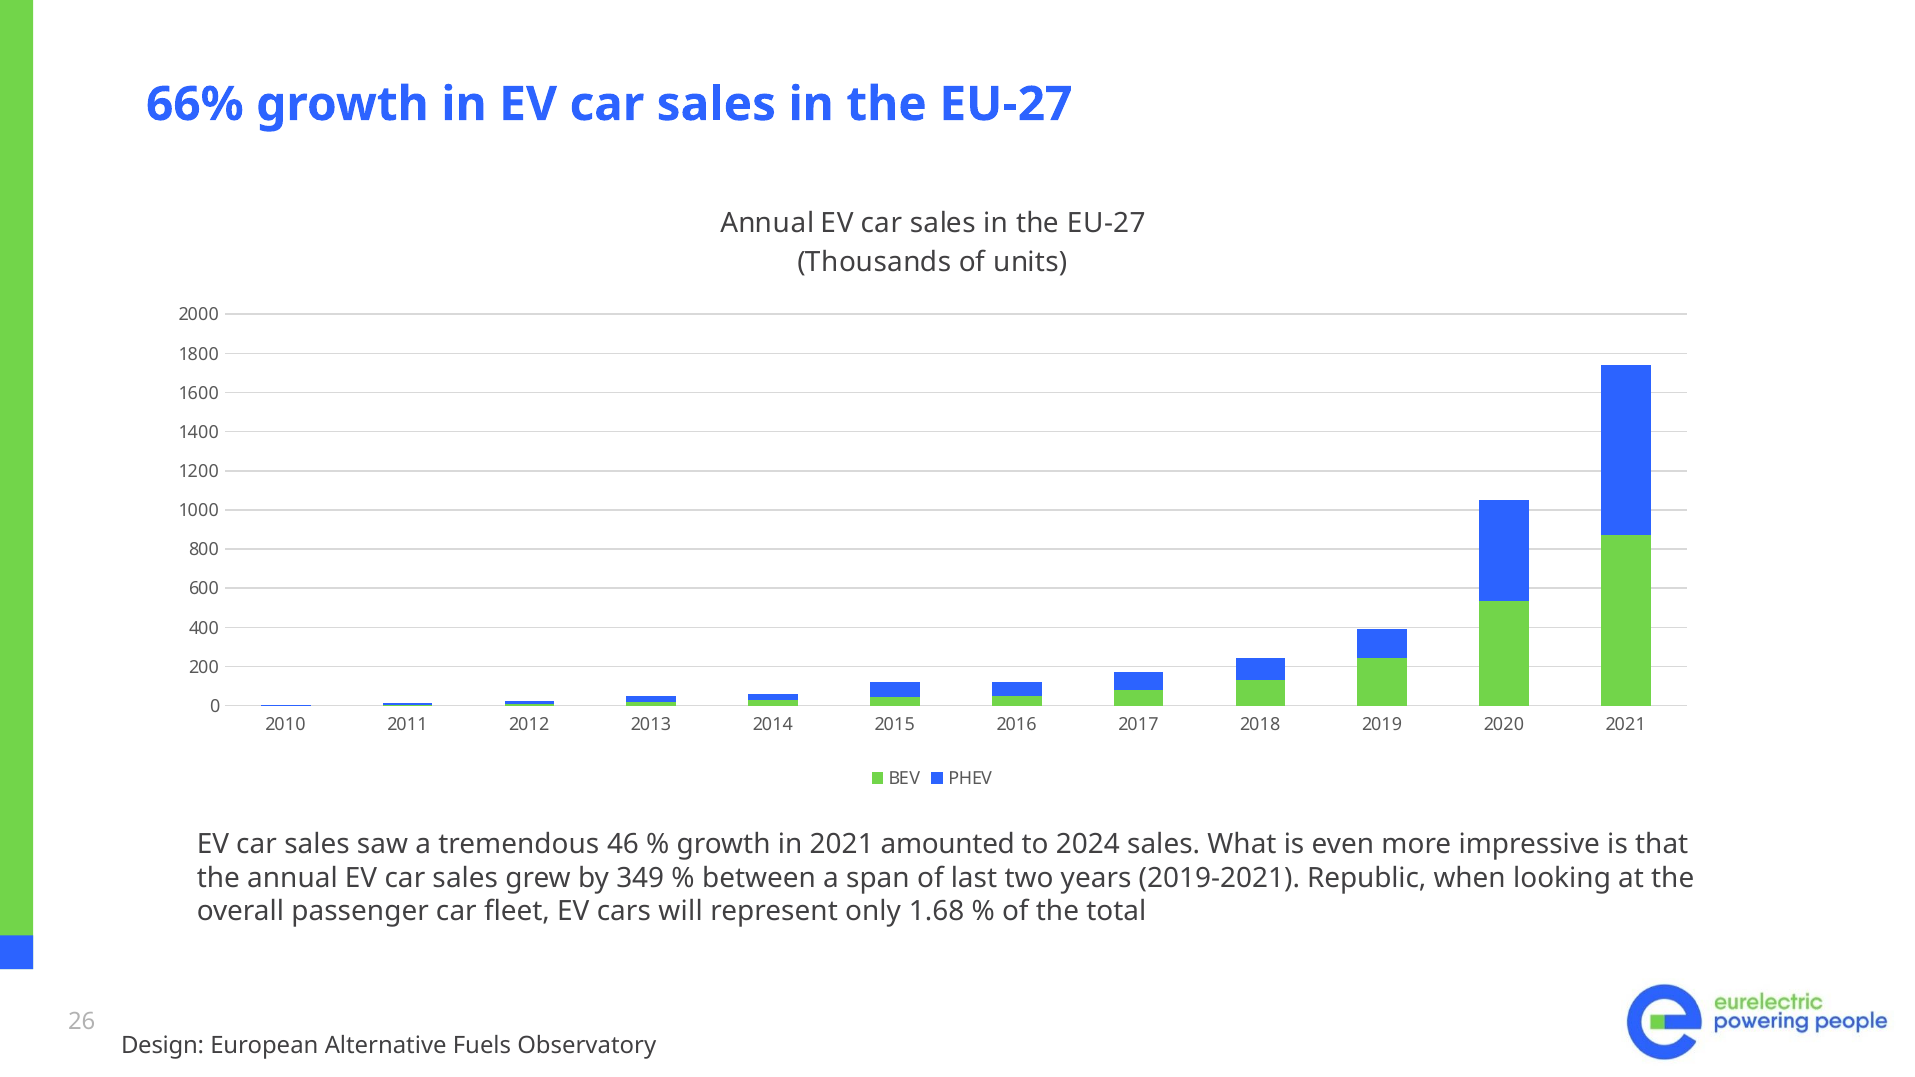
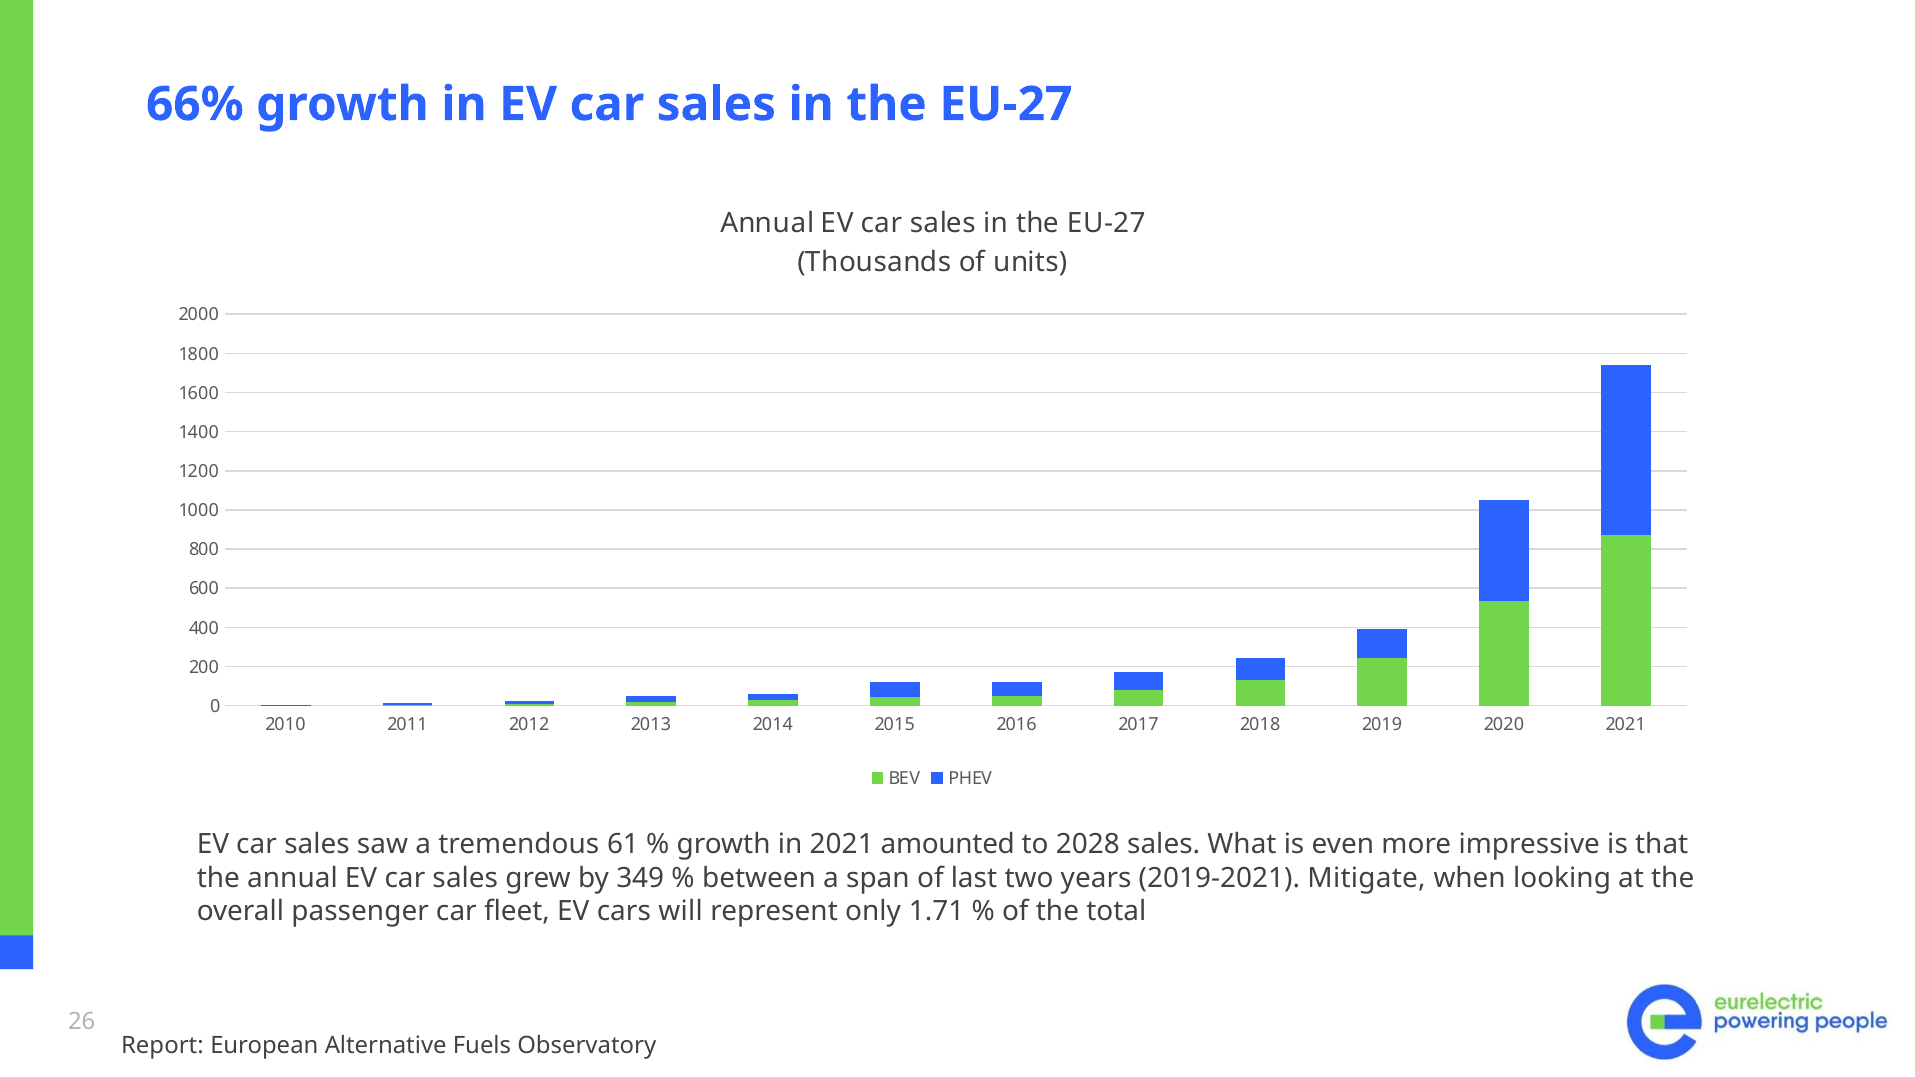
46: 46 -> 61
2024: 2024 -> 2028
Republic: Republic -> Mitigate
1.68: 1.68 -> 1.71
Design: Design -> Report
